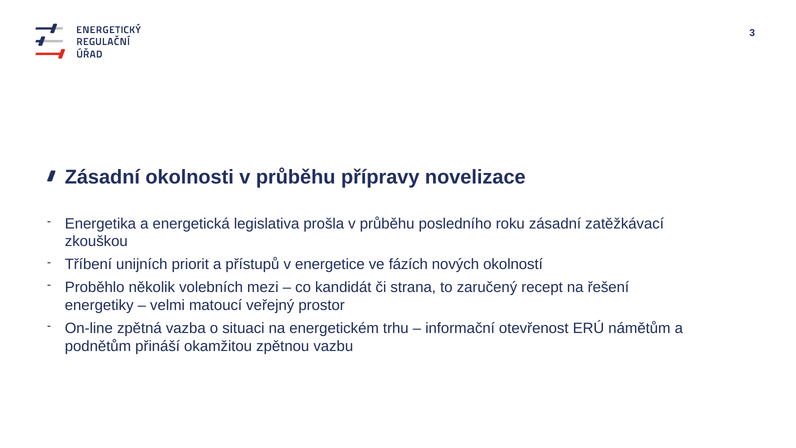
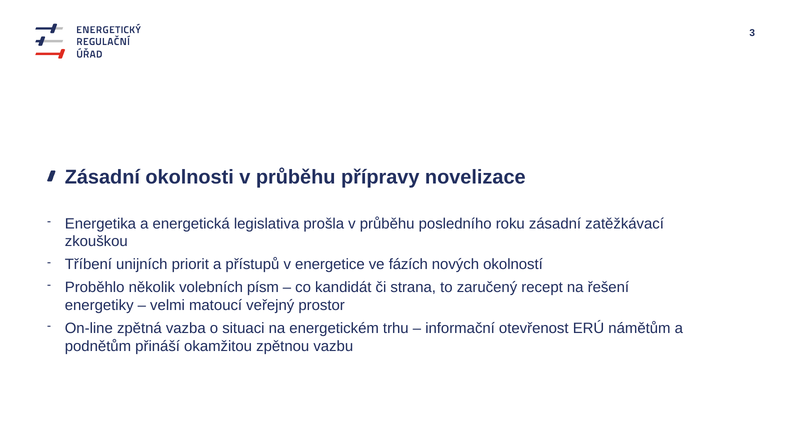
mezi: mezi -> písm
